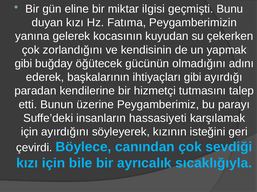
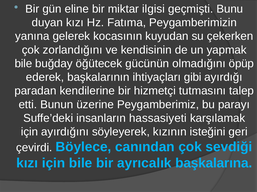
gibi at (23, 64): gibi -> bile
adını: adını -> öpüp
sıcaklığıyla: sıcaklığıyla -> başkalarına
